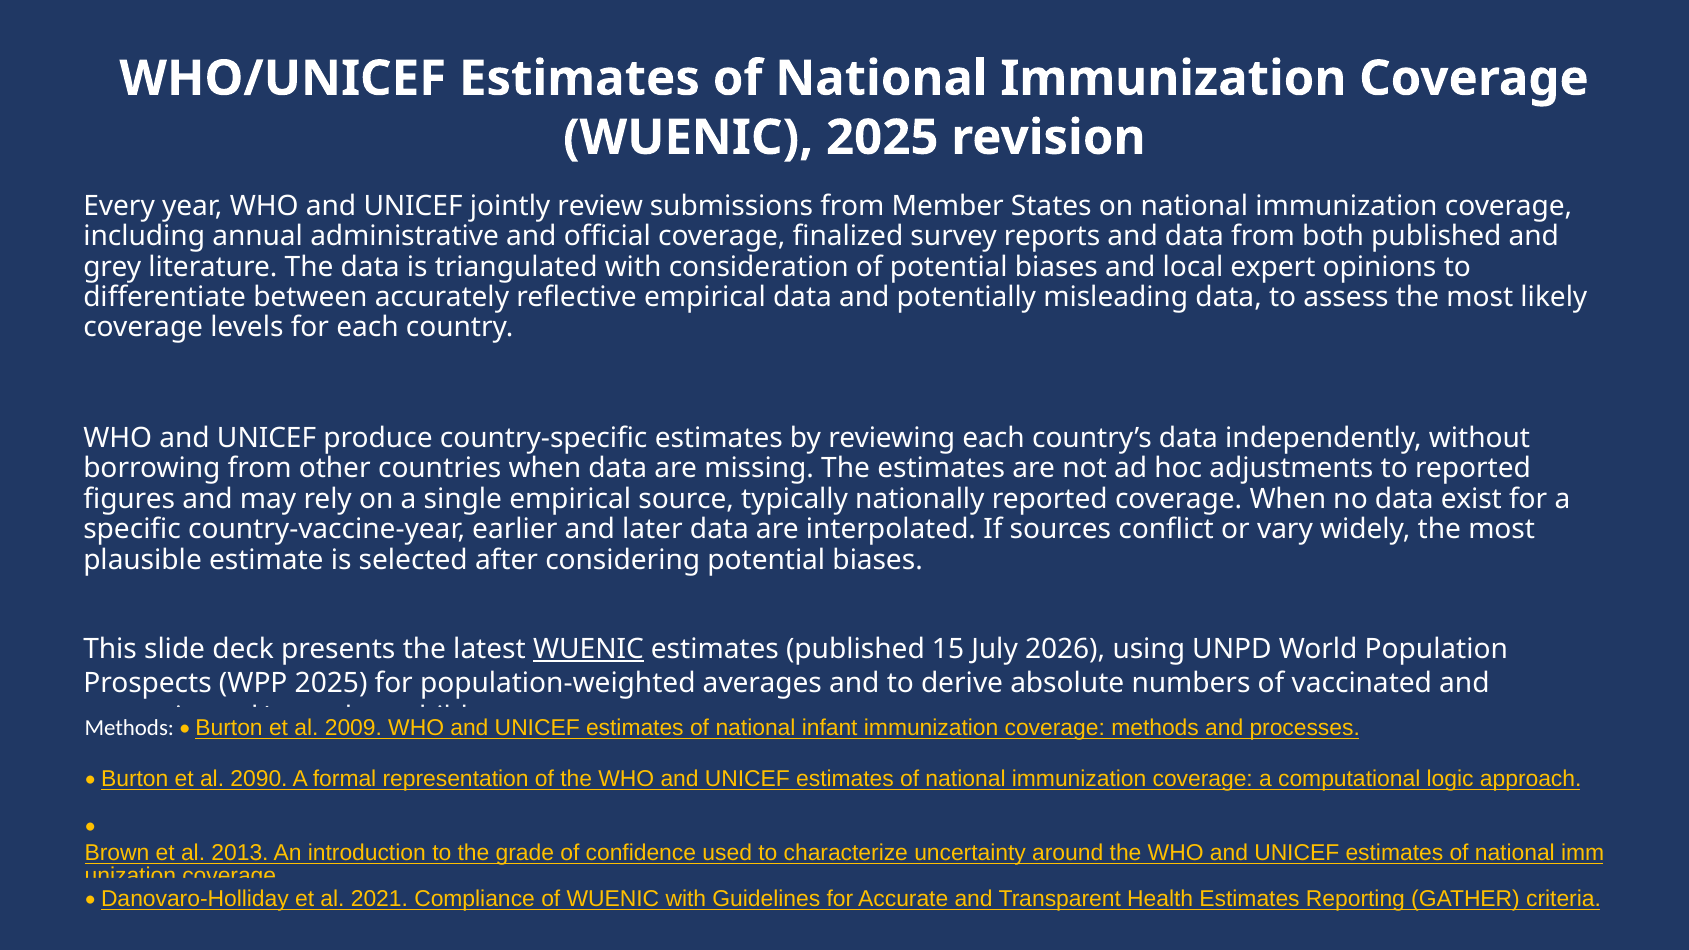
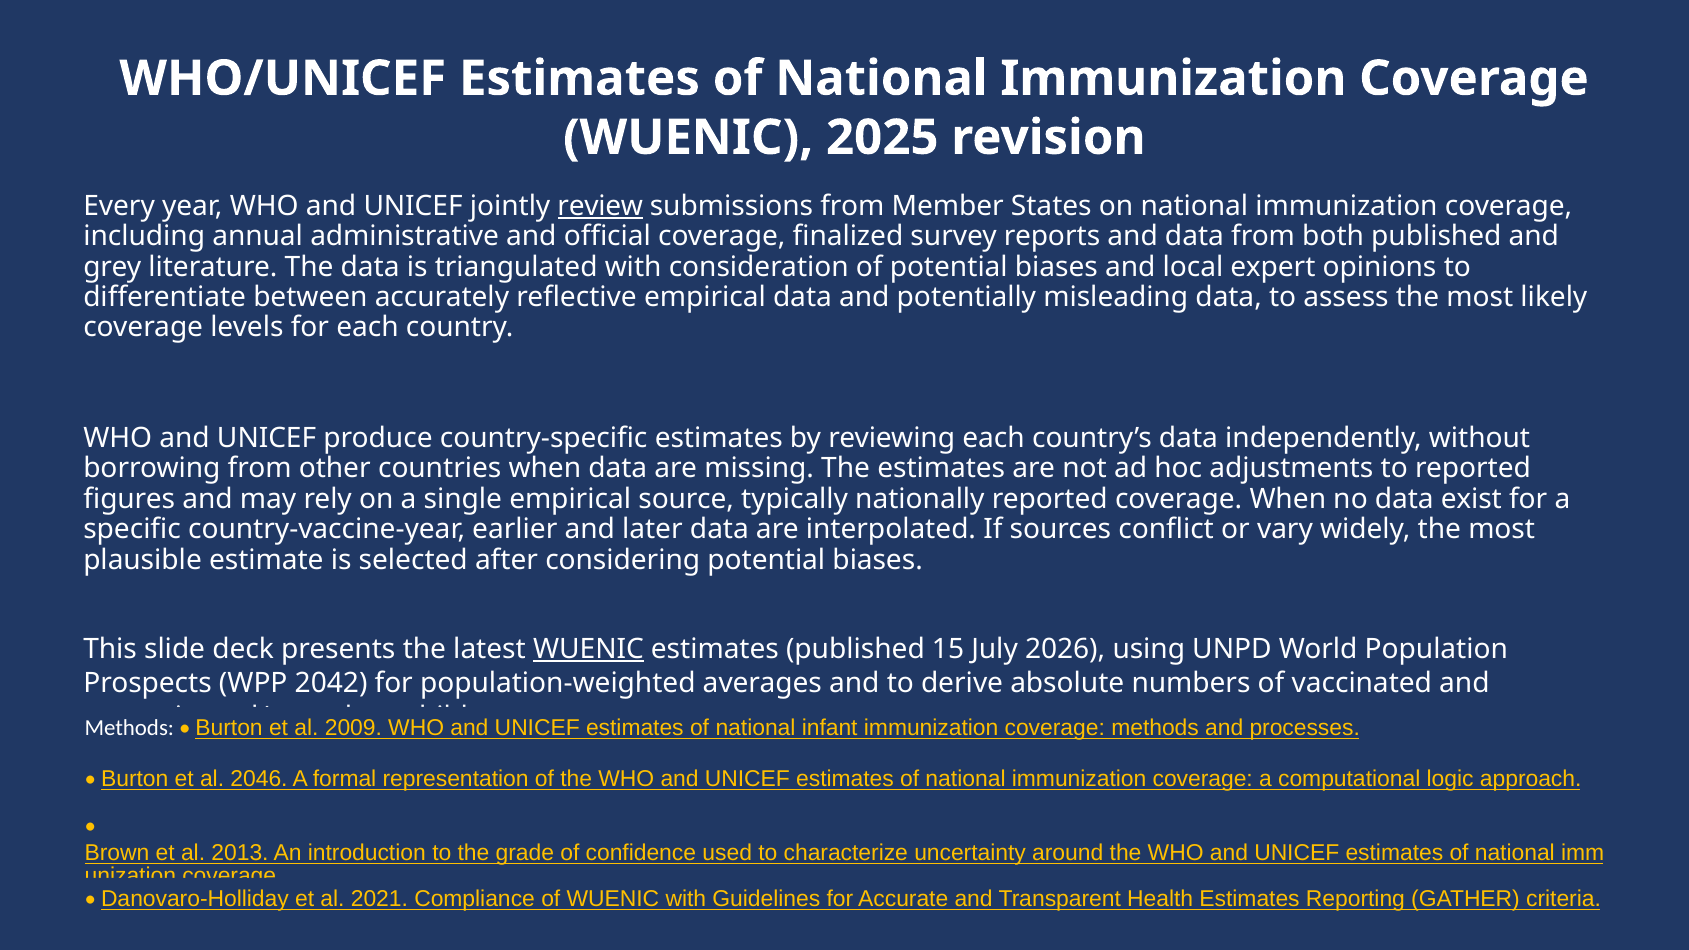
review underline: none -> present
WPP 2025: 2025 -> 2042
2090: 2090 -> 2046
